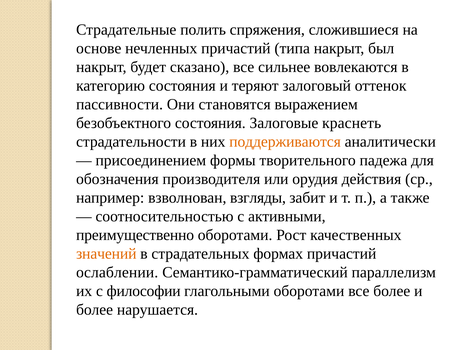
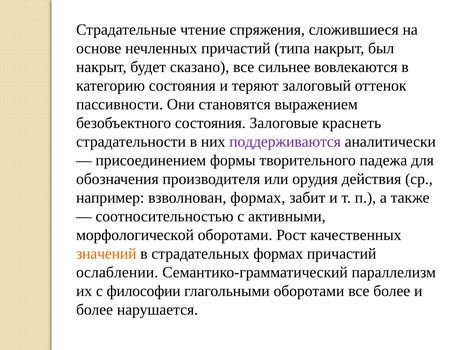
полить: полить -> чтение
поддерживаются colour: orange -> purple
взволнован взгляды: взгляды -> формах
преимущественно: преимущественно -> морфологической
